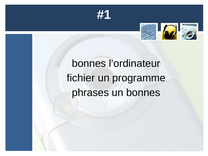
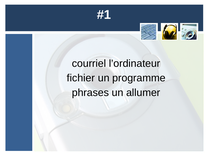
bonnes at (89, 63): bonnes -> courriel
un bonnes: bonnes -> allumer
